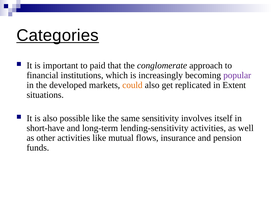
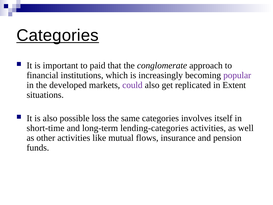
could colour: orange -> purple
possible like: like -> loss
same sensitivity: sensitivity -> categories
short-have: short-have -> short-time
lending-sensitivity: lending-sensitivity -> lending-categories
